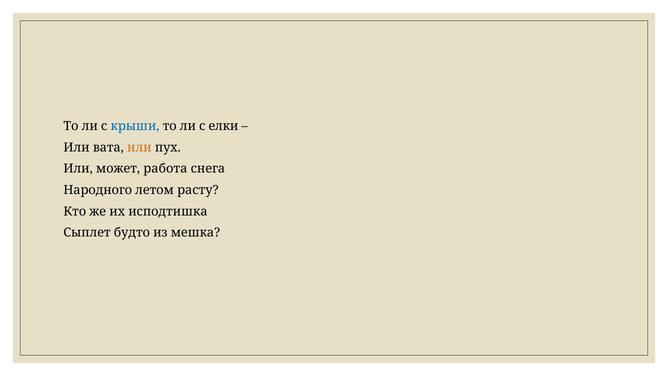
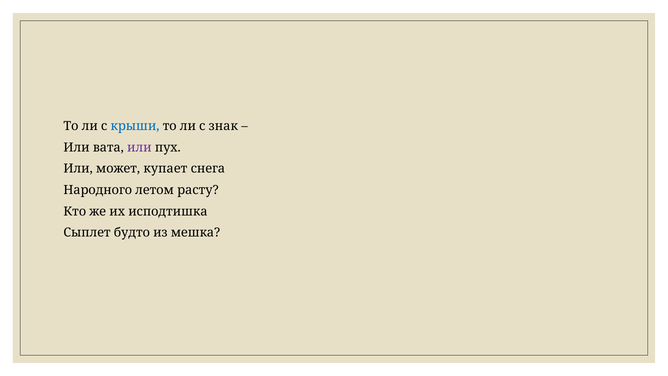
елки: елки -> знак
или at (139, 147) colour: orange -> purple
работа: работа -> купает
